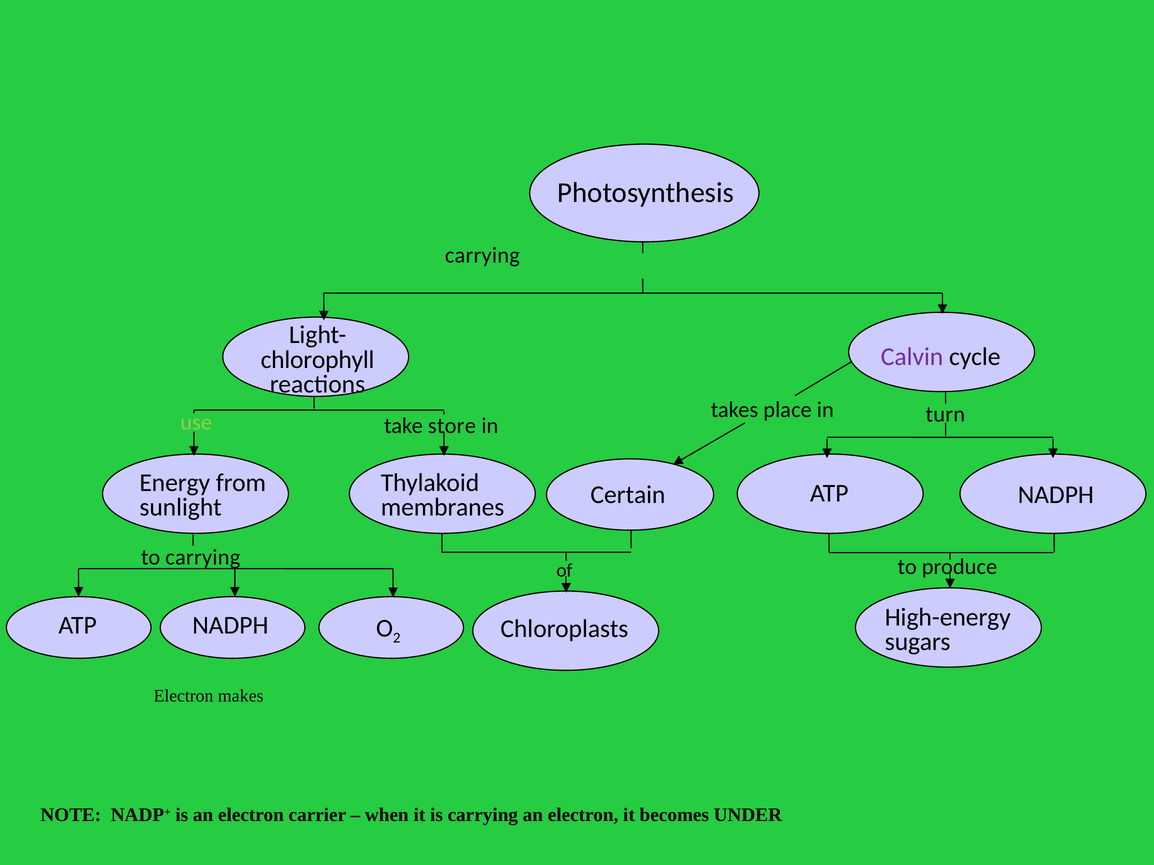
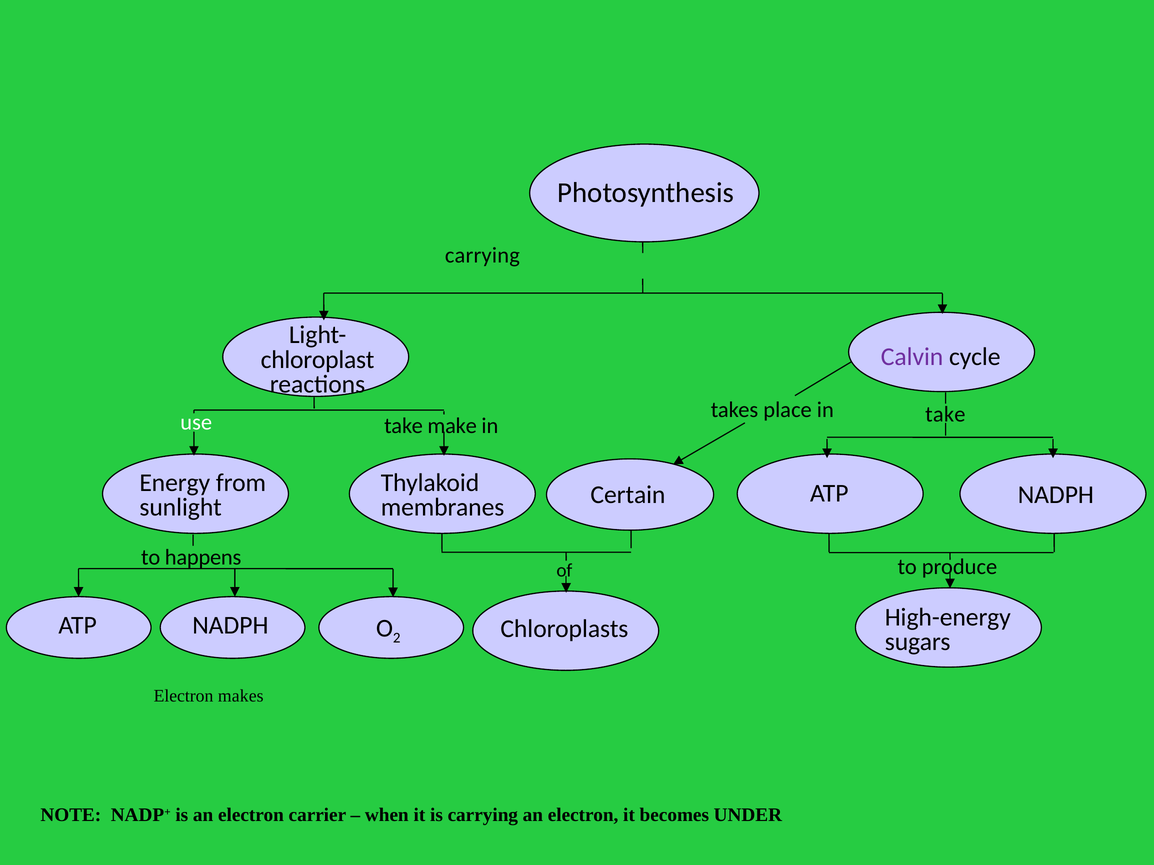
chlorophyll: chlorophyll -> chloroplast
in turn: turn -> take
use colour: light green -> white
store: store -> make
to carrying: carrying -> happens
